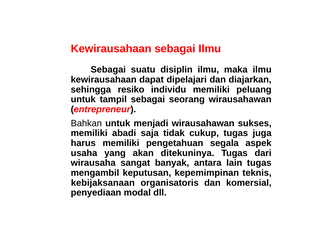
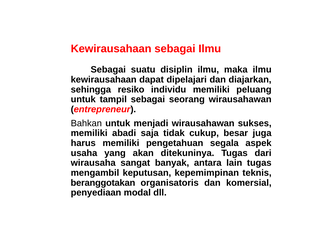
cukup tugas: tugas -> besar
kebijaksanaan: kebijaksanaan -> beranggotakan
